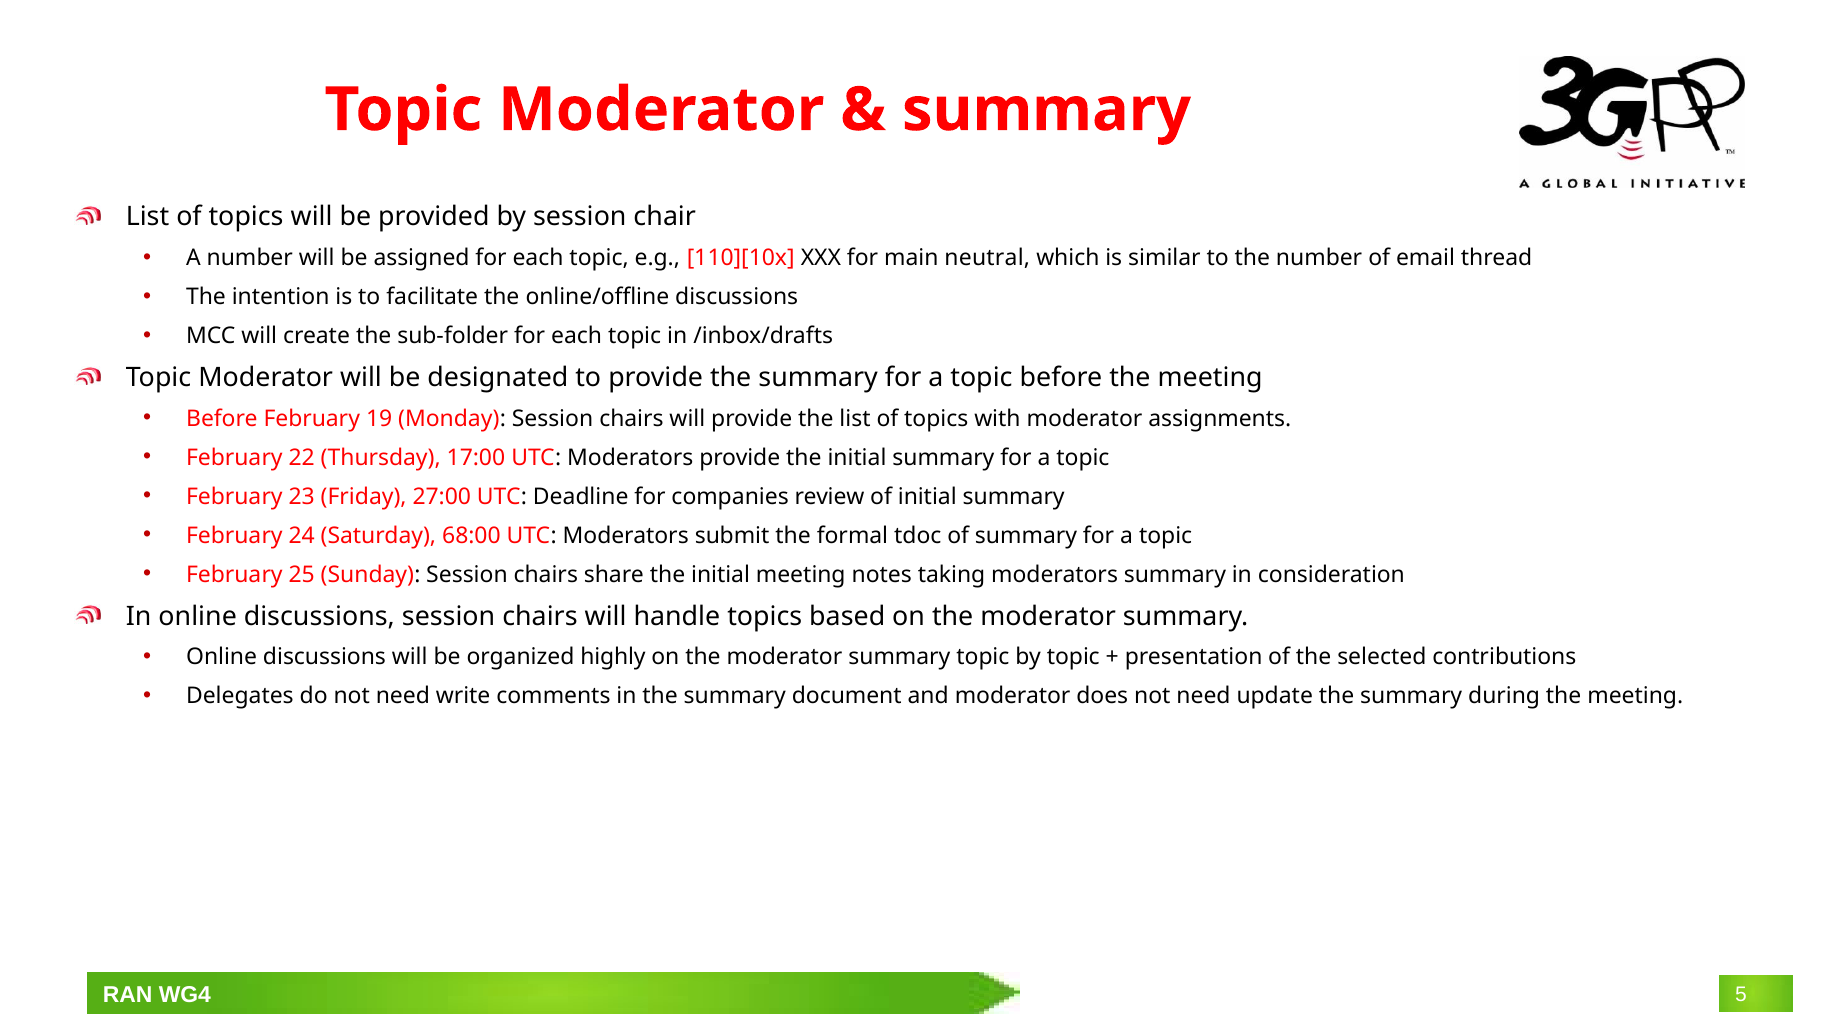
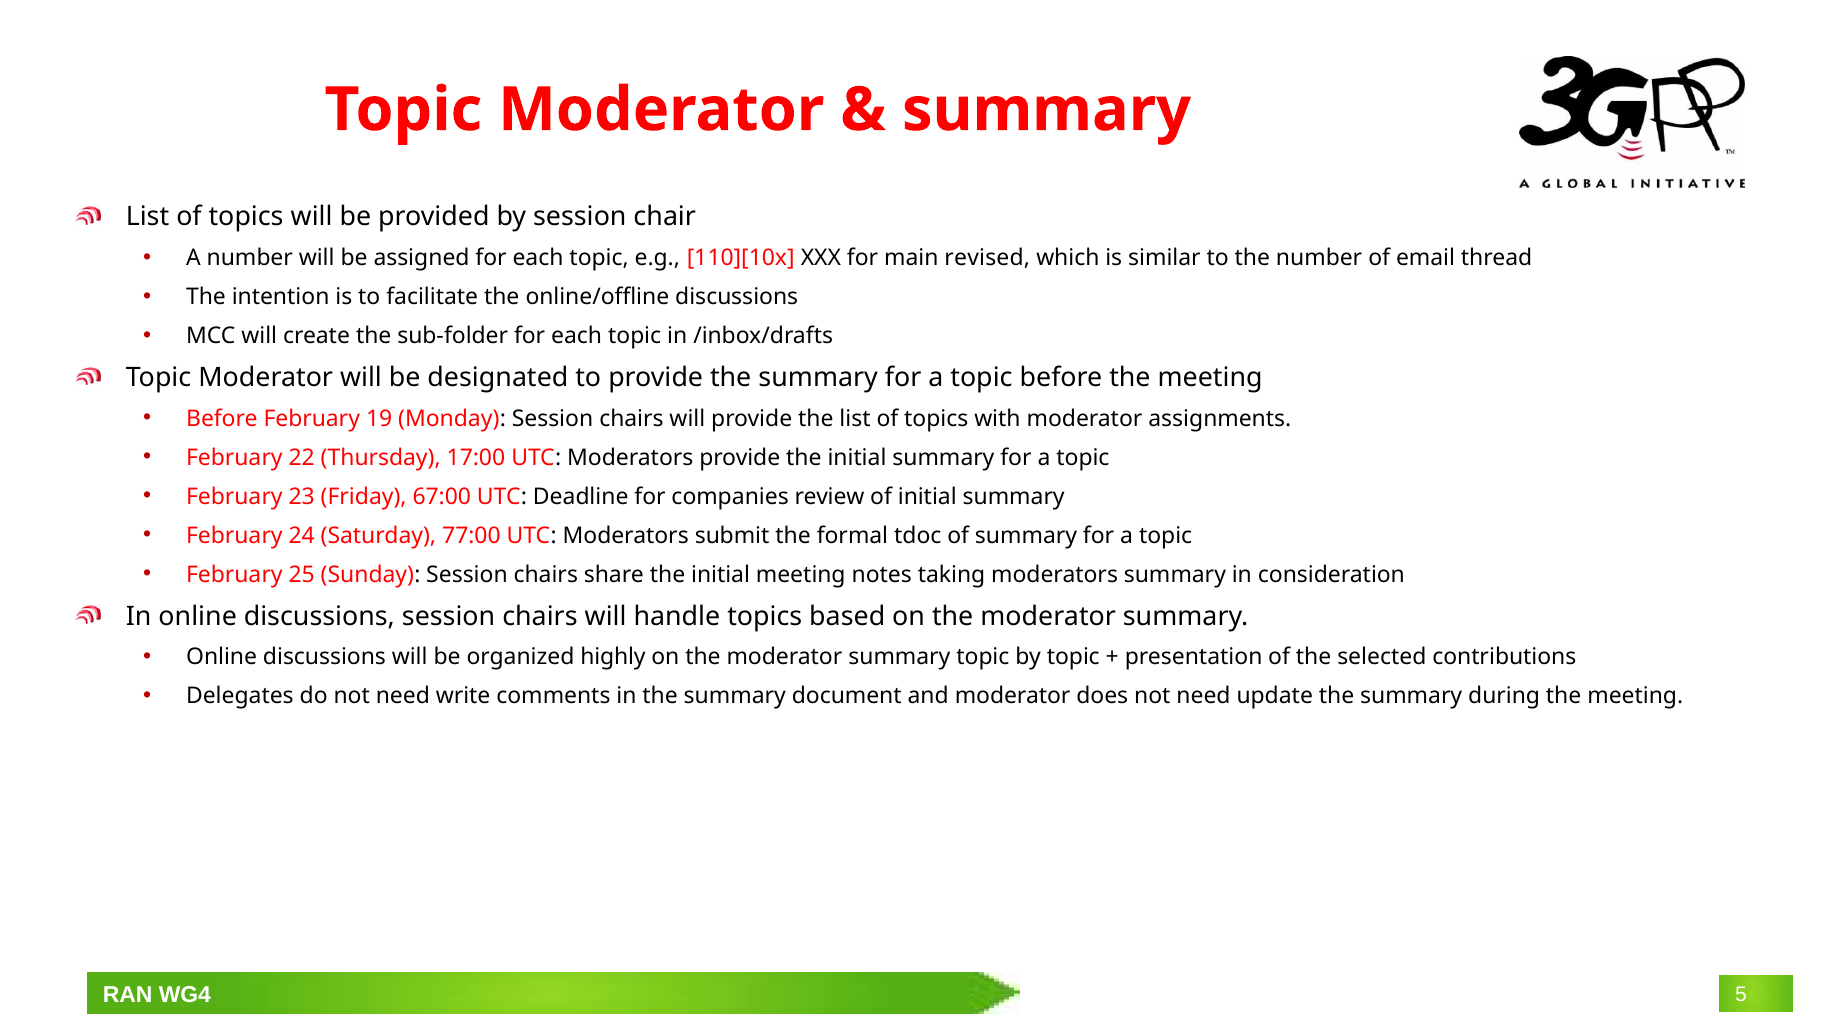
neutral: neutral -> revised
27:00: 27:00 -> 67:00
68:00: 68:00 -> 77:00
